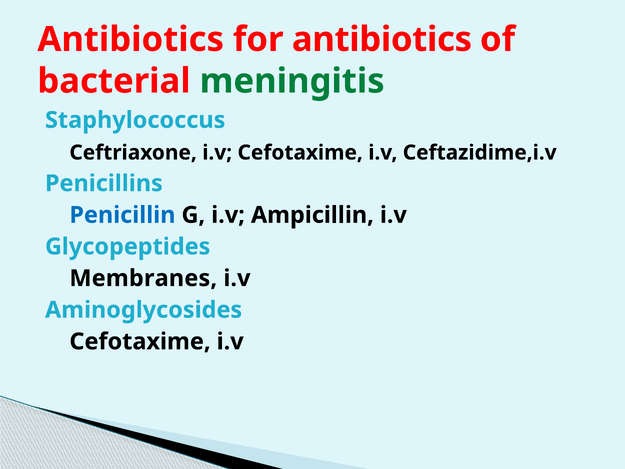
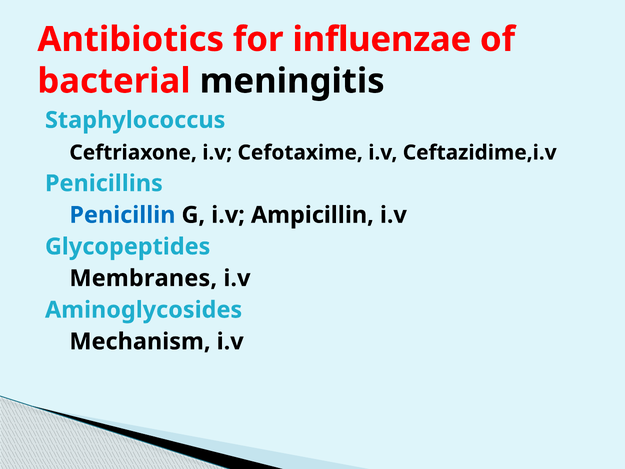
for antibiotics: antibiotics -> influenzae
meningitis colour: green -> black
Cefotaxime at (140, 341): Cefotaxime -> Mechanism
